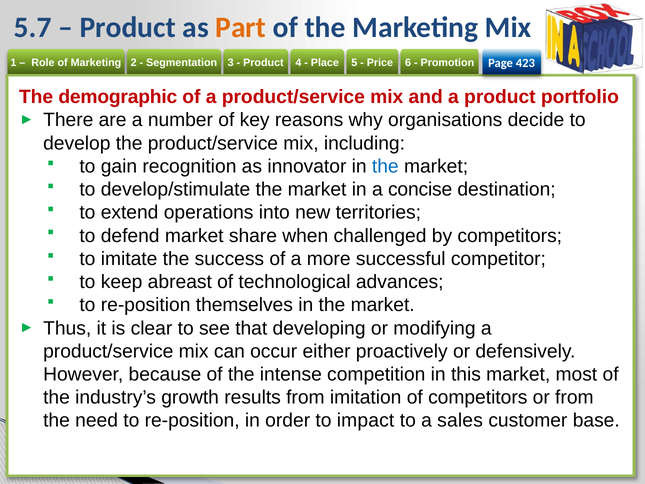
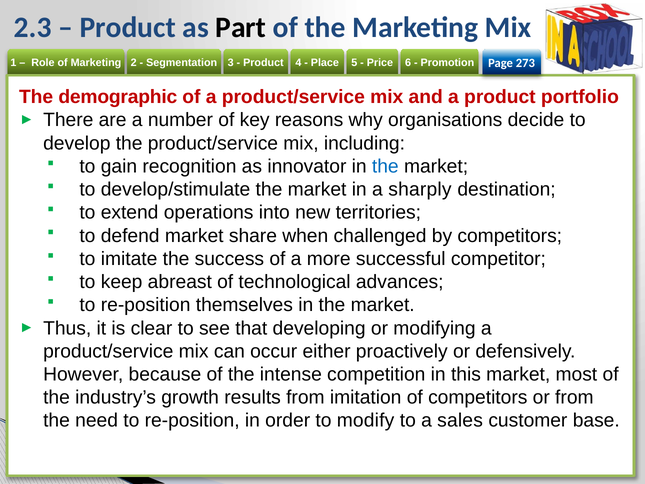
5.7: 5.7 -> 2.3
Part colour: orange -> black
423: 423 -> 273
concise: concise -> sharply
impact: impact -> modify
